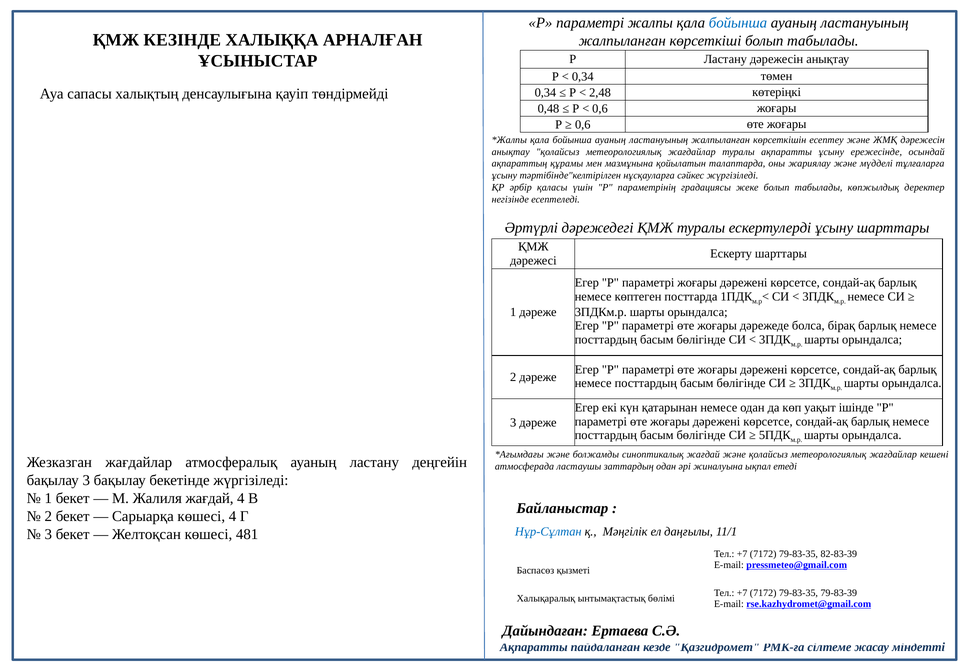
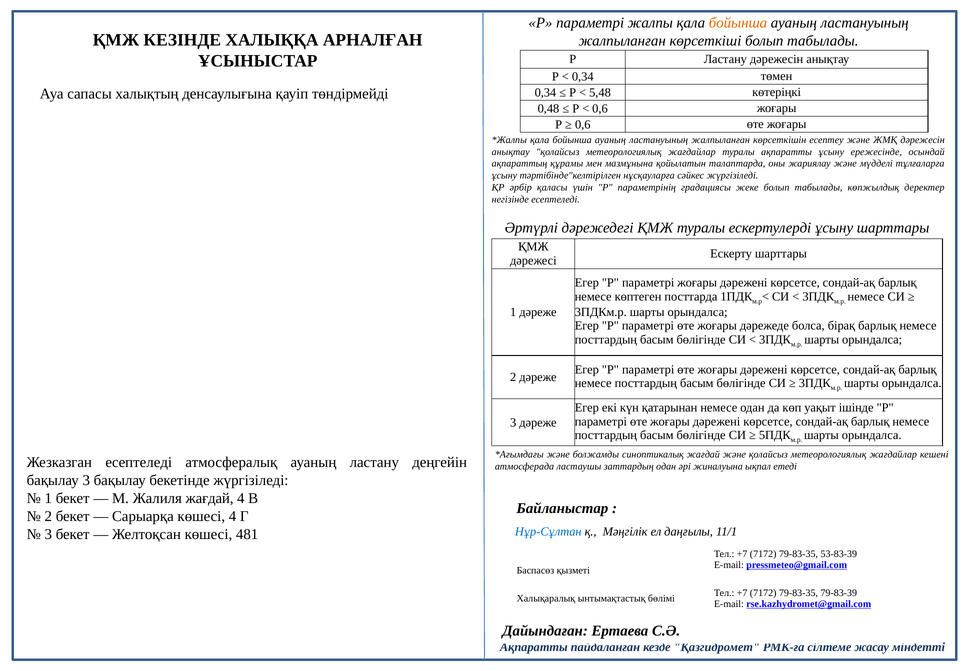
бойынша at (738, 23) colour: blue -> orange
2,48: 2,48 -> 5,48
Жезказган жағдайлар: жағдайлар -> есептеледі
82-83-39: 82-83-39 -> 53-83-39
